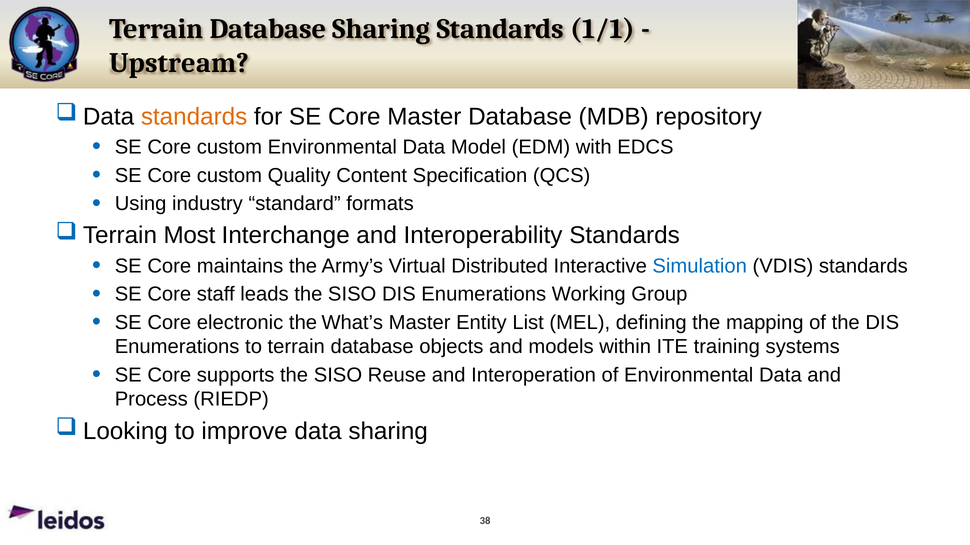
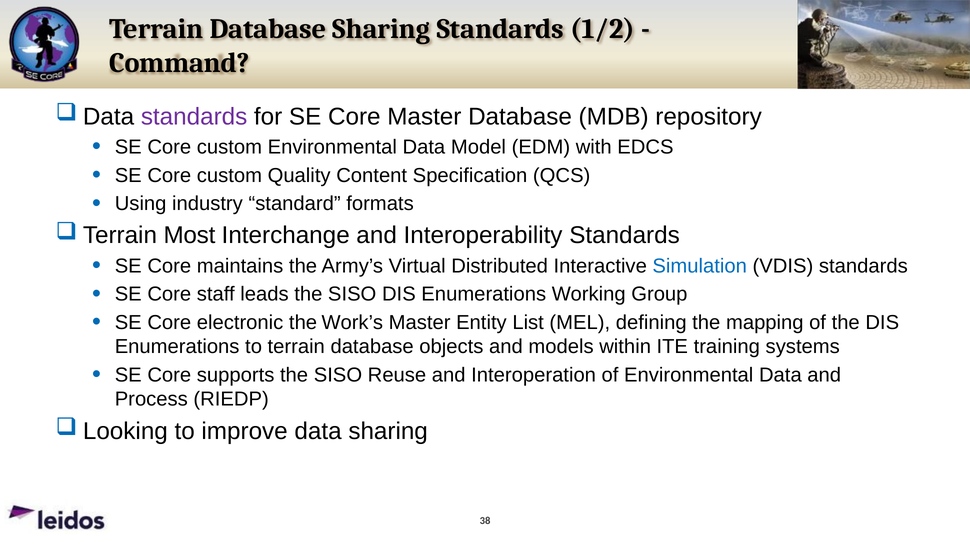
1/1: 1/1 -> 1/2
Upstream: Upstream -> Command
standards at (194, 117) colour: orange -> purple
What’s: What’s -> Work’s
